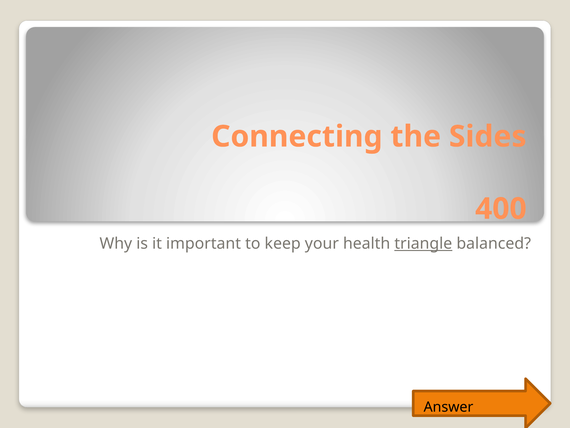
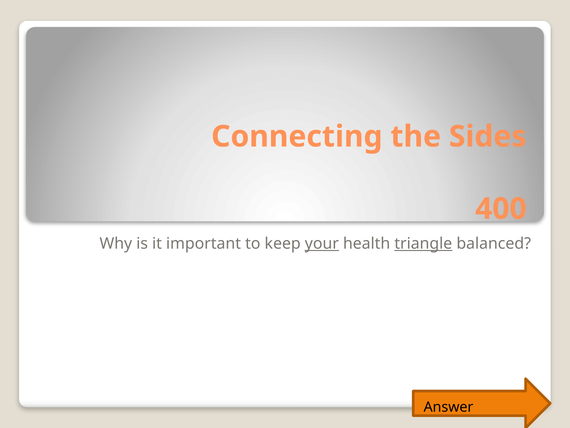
your underline: none -> present
